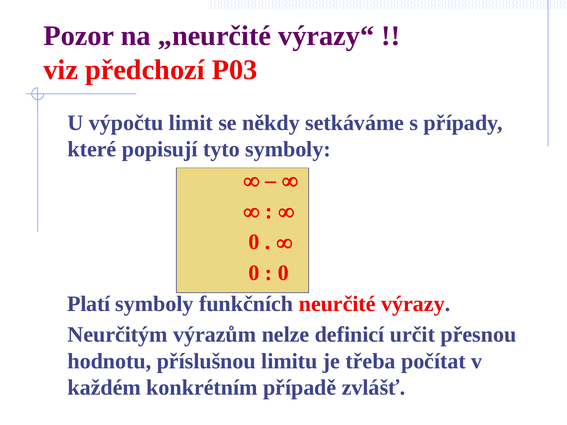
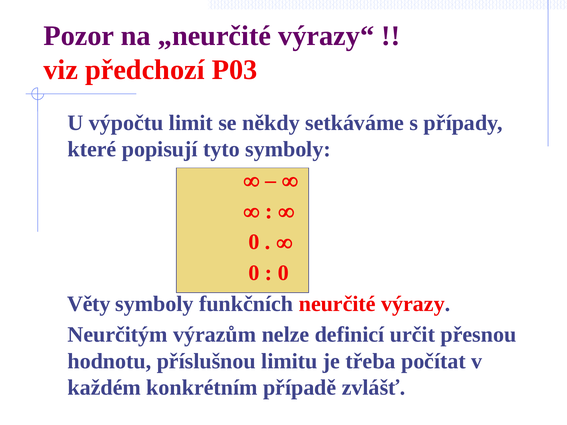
Platí: Platí -> Věty
